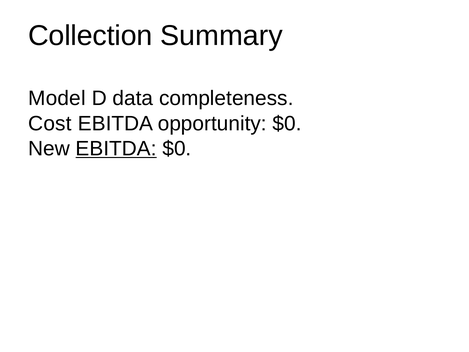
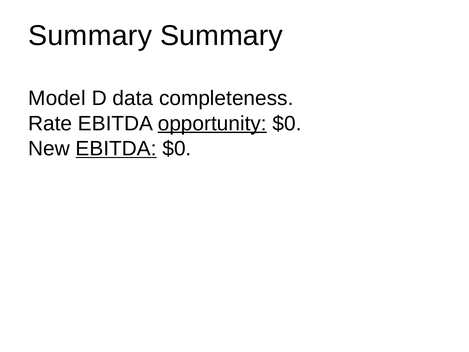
Collection at (90, 36): Collection -> Summary
Cost: Cost -> Rate
opportunity underline: none -> present
